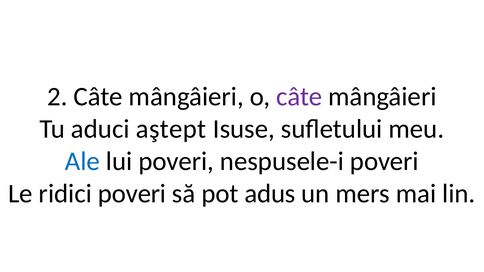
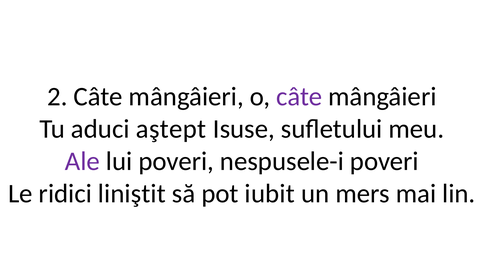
Ale colour: blue -> purple
ridici poveri: poveri -> liniştit
adus: adus -> iubit
